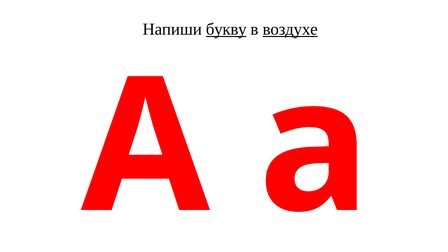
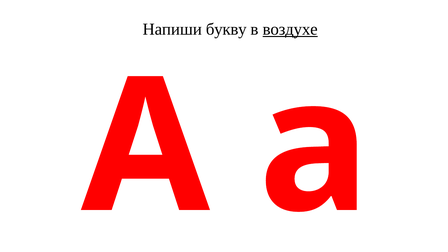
букву underline: present -> none
